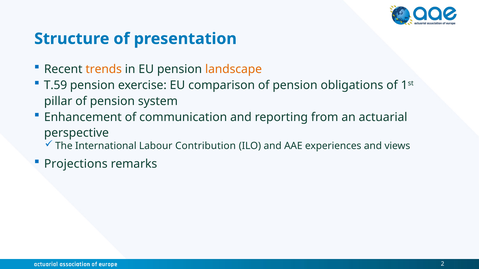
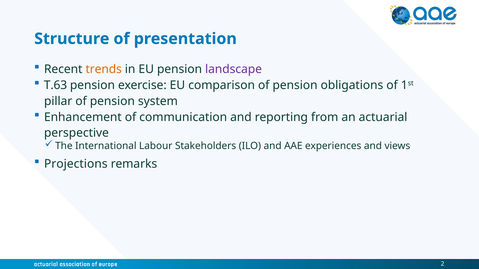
landscape colour: orange -> purple
T.59: T.59 -> T.63
Contribution: Contribution -> Stakeholders
